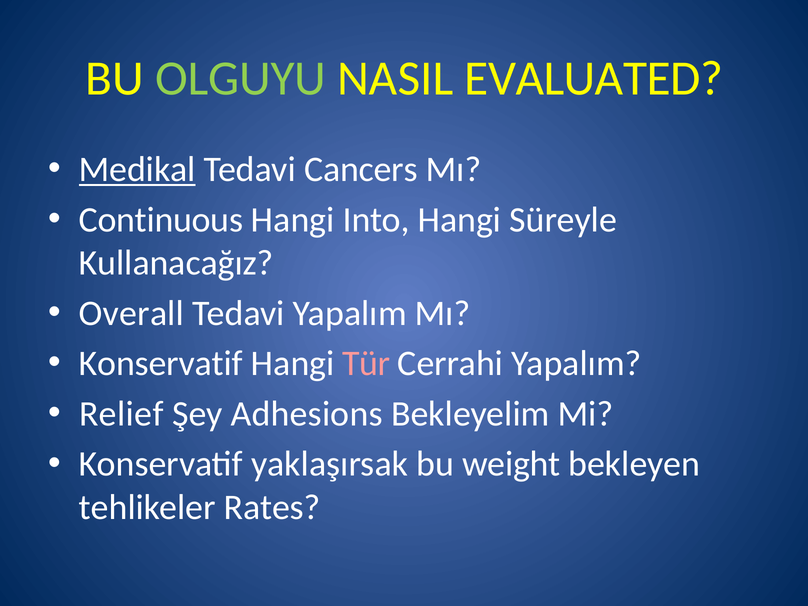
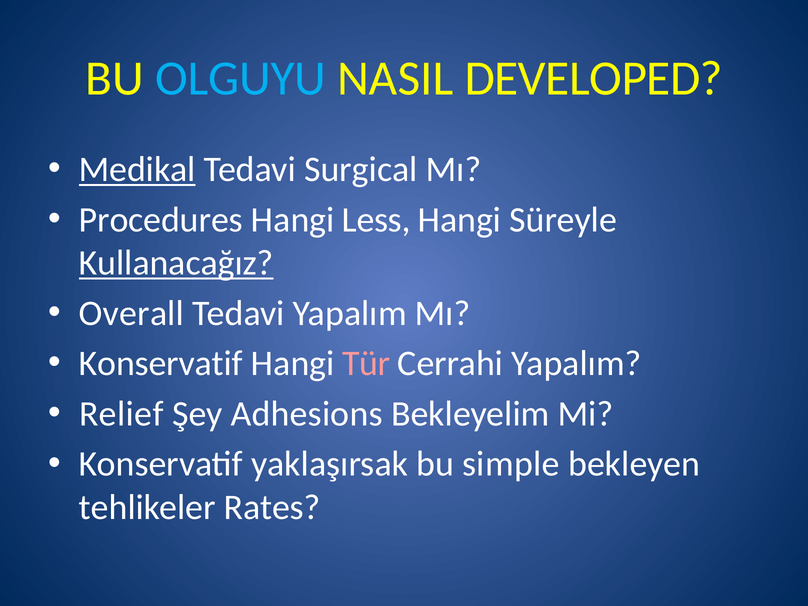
OLGUYU colour: light green -> light blue
EVALUATED: EVALUATED -> DEVELOPED
Cancers: Cancers -> Surgical
Continuous: Continuous -> Procedures
Into: Into -> Less
Kullanacağız underline: none -> present
weight: weight -> simple
